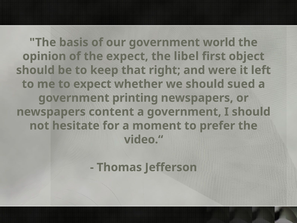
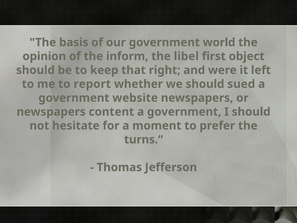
the expect: expect -> inform
to expect: expect -> report
printing: printing -> website
video.“: video.“ -> turns.“
